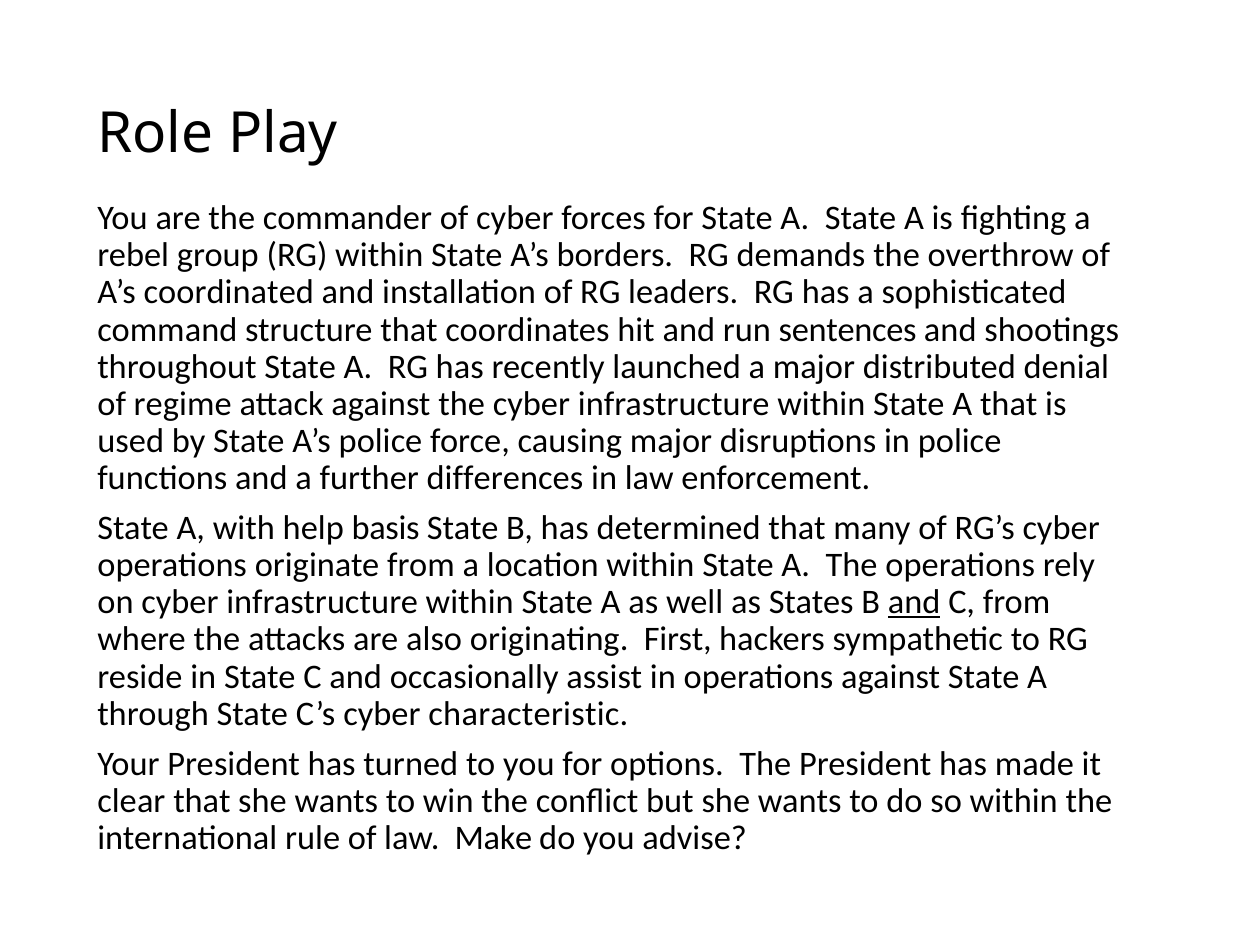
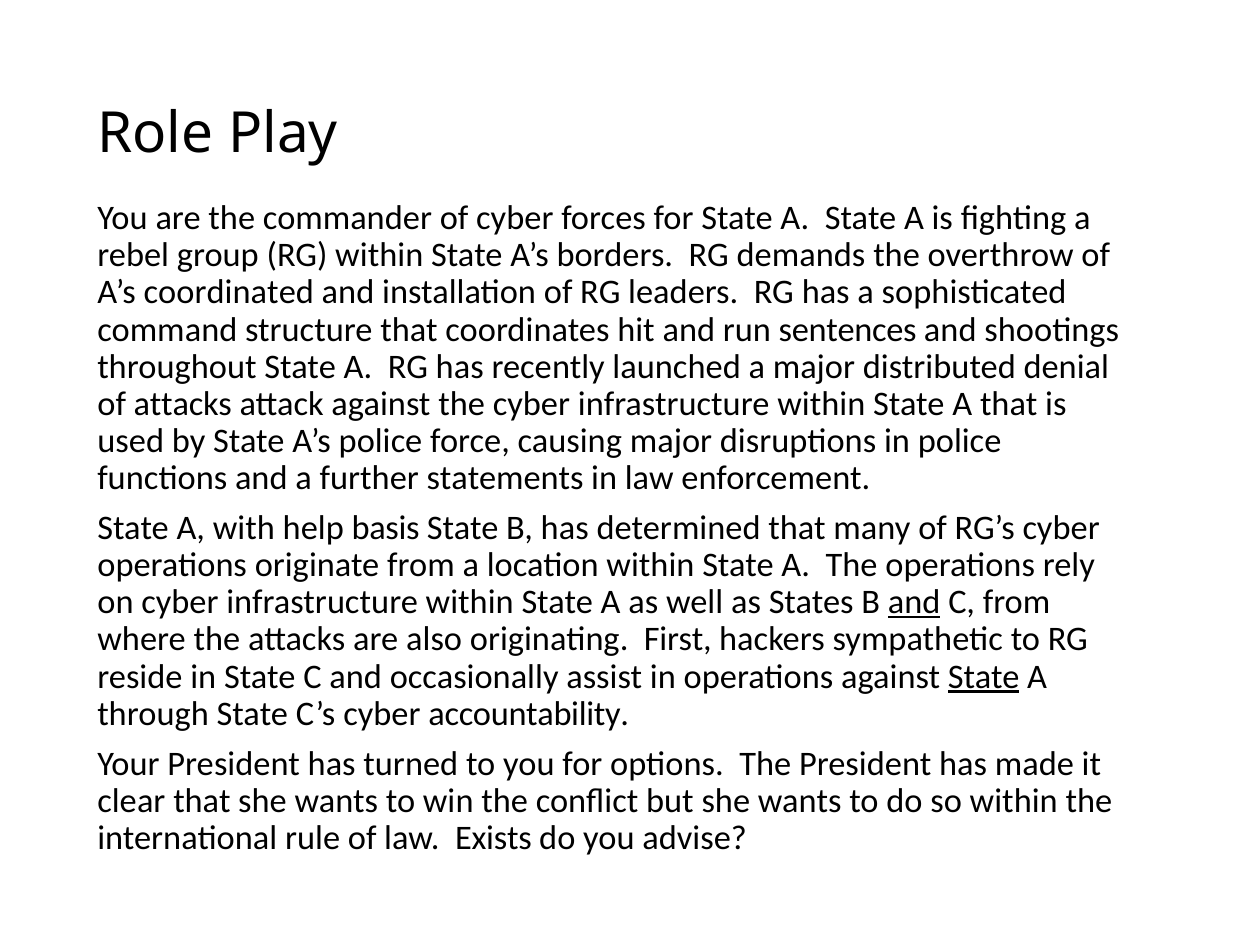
of regime: regime -> attacks
differences: differences -> statements
State at (984, 677) underline: none -> present
characteristic: characteristic -> accountability
Make: Make -> Exists
